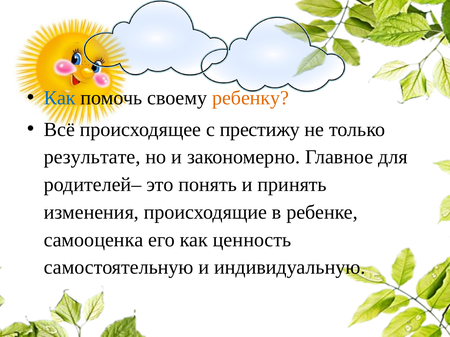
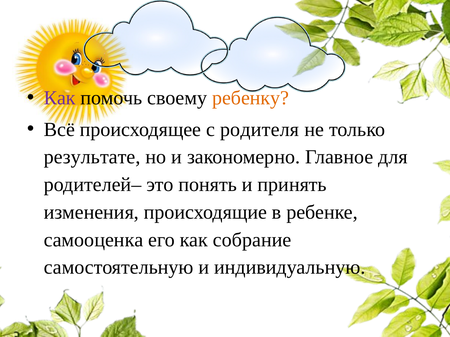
Как at (60, 98) colour: blue -> purple
престижу: престижу -> родителя
ценность: ценность -> собрание
